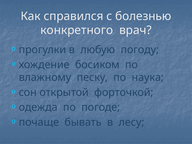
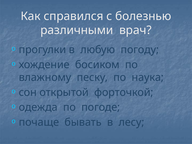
конкретного: конкретного -> различными
